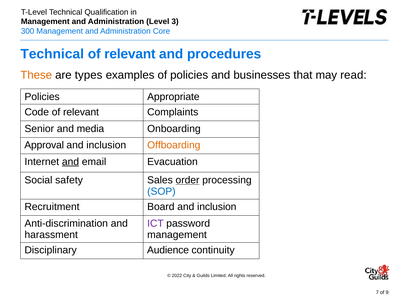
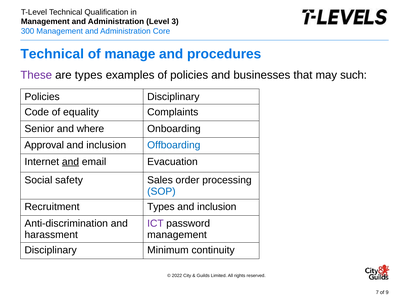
relevant at (130, 54): relevant -> manage
These colour: orange -> purple
read: read -> such
Policies Appropriate: Appropriate -> Disciplinary
Code of relevant: relevant -> equality
media: media -> where
Offboarding colour: orange -> blue
order underline: present -> none
Recruitment Board: Board -> Types
Audience: Audience -> Minimum
